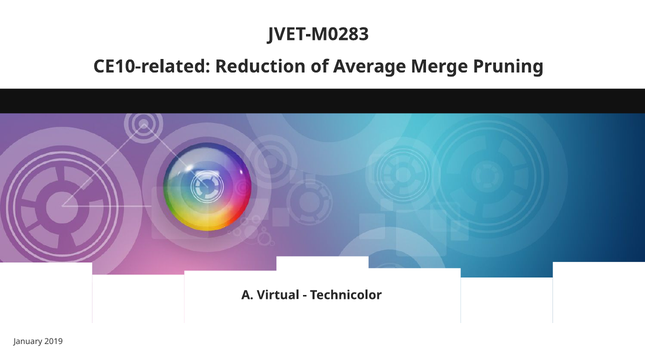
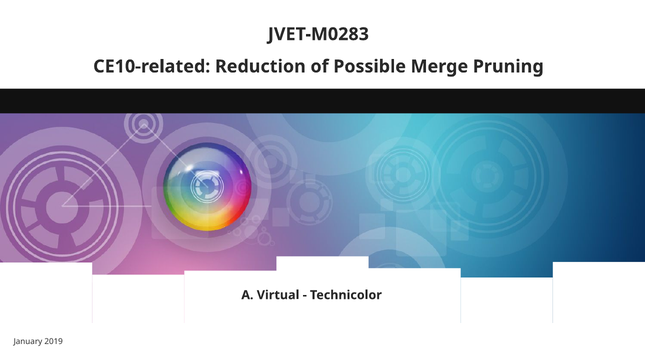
Average: Average -> Possible
